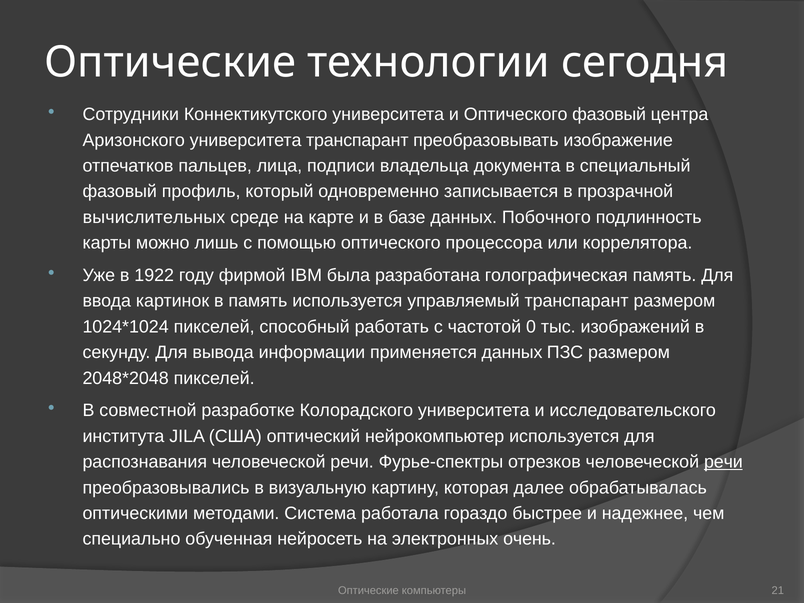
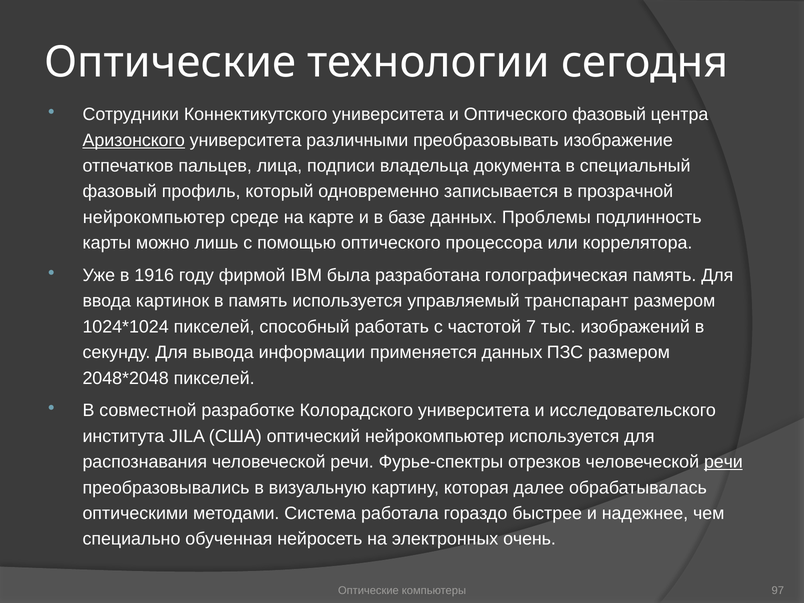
Аризонского underline: none -> present
университета транспарант: транспарант -> различными
вычислительных at (154, 217): вычислительных -> нейрокомпьютер
Побочного: Побочного -> Проблемы
1922: 1922 -> 1916
0: 0 -> 7
21: 21 -> 97
